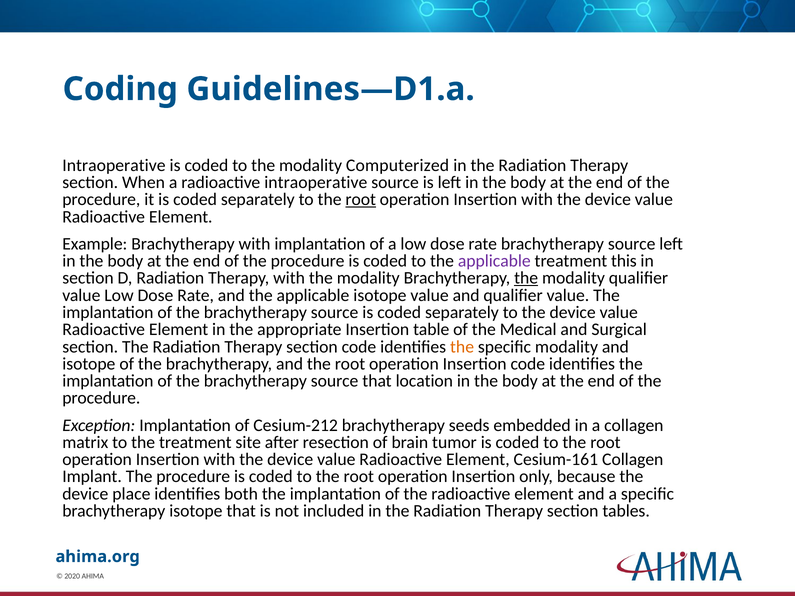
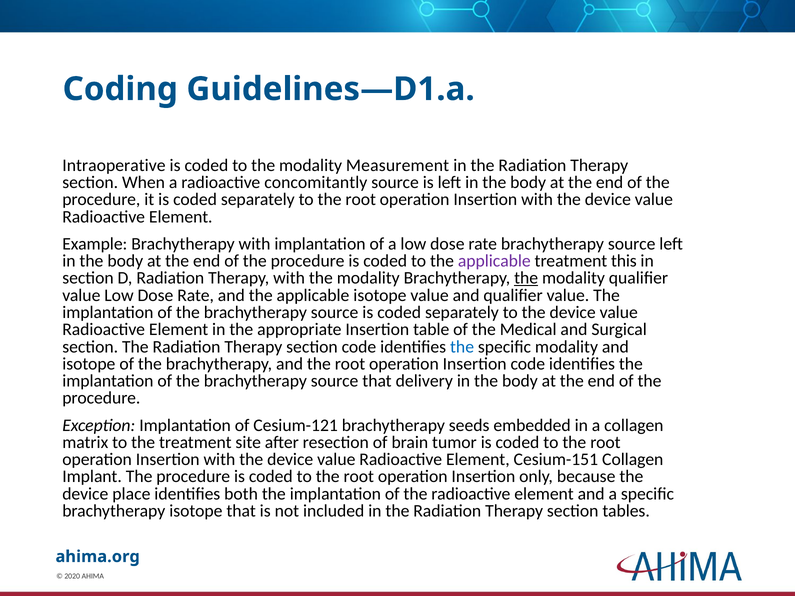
Computerized: Computerized -> Measurement
radioactive intraoperative: intraoperative -> concomitantly
root at (361, 200) underline: present -> none
the at (462, 347) colour: orange -> blue
location: location -> delivery
Cesium-212: Cesium-212 -> Cesium-121
Cesium-161: Cesium-161 -> Cesium-151
